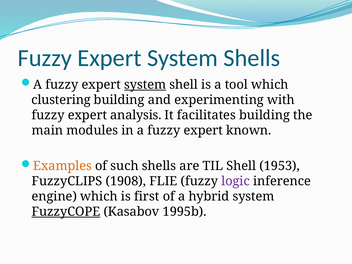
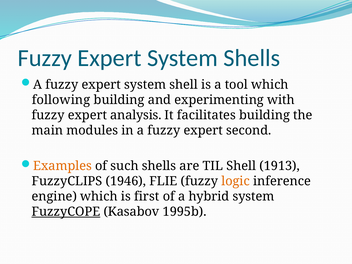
system at (145, 85) underline: present -> none
clustering: clustering -> following
known: known -> second
1953: 1953 -> 1913
1908: 1908 -> 1946
logic colour: purple -> orange
